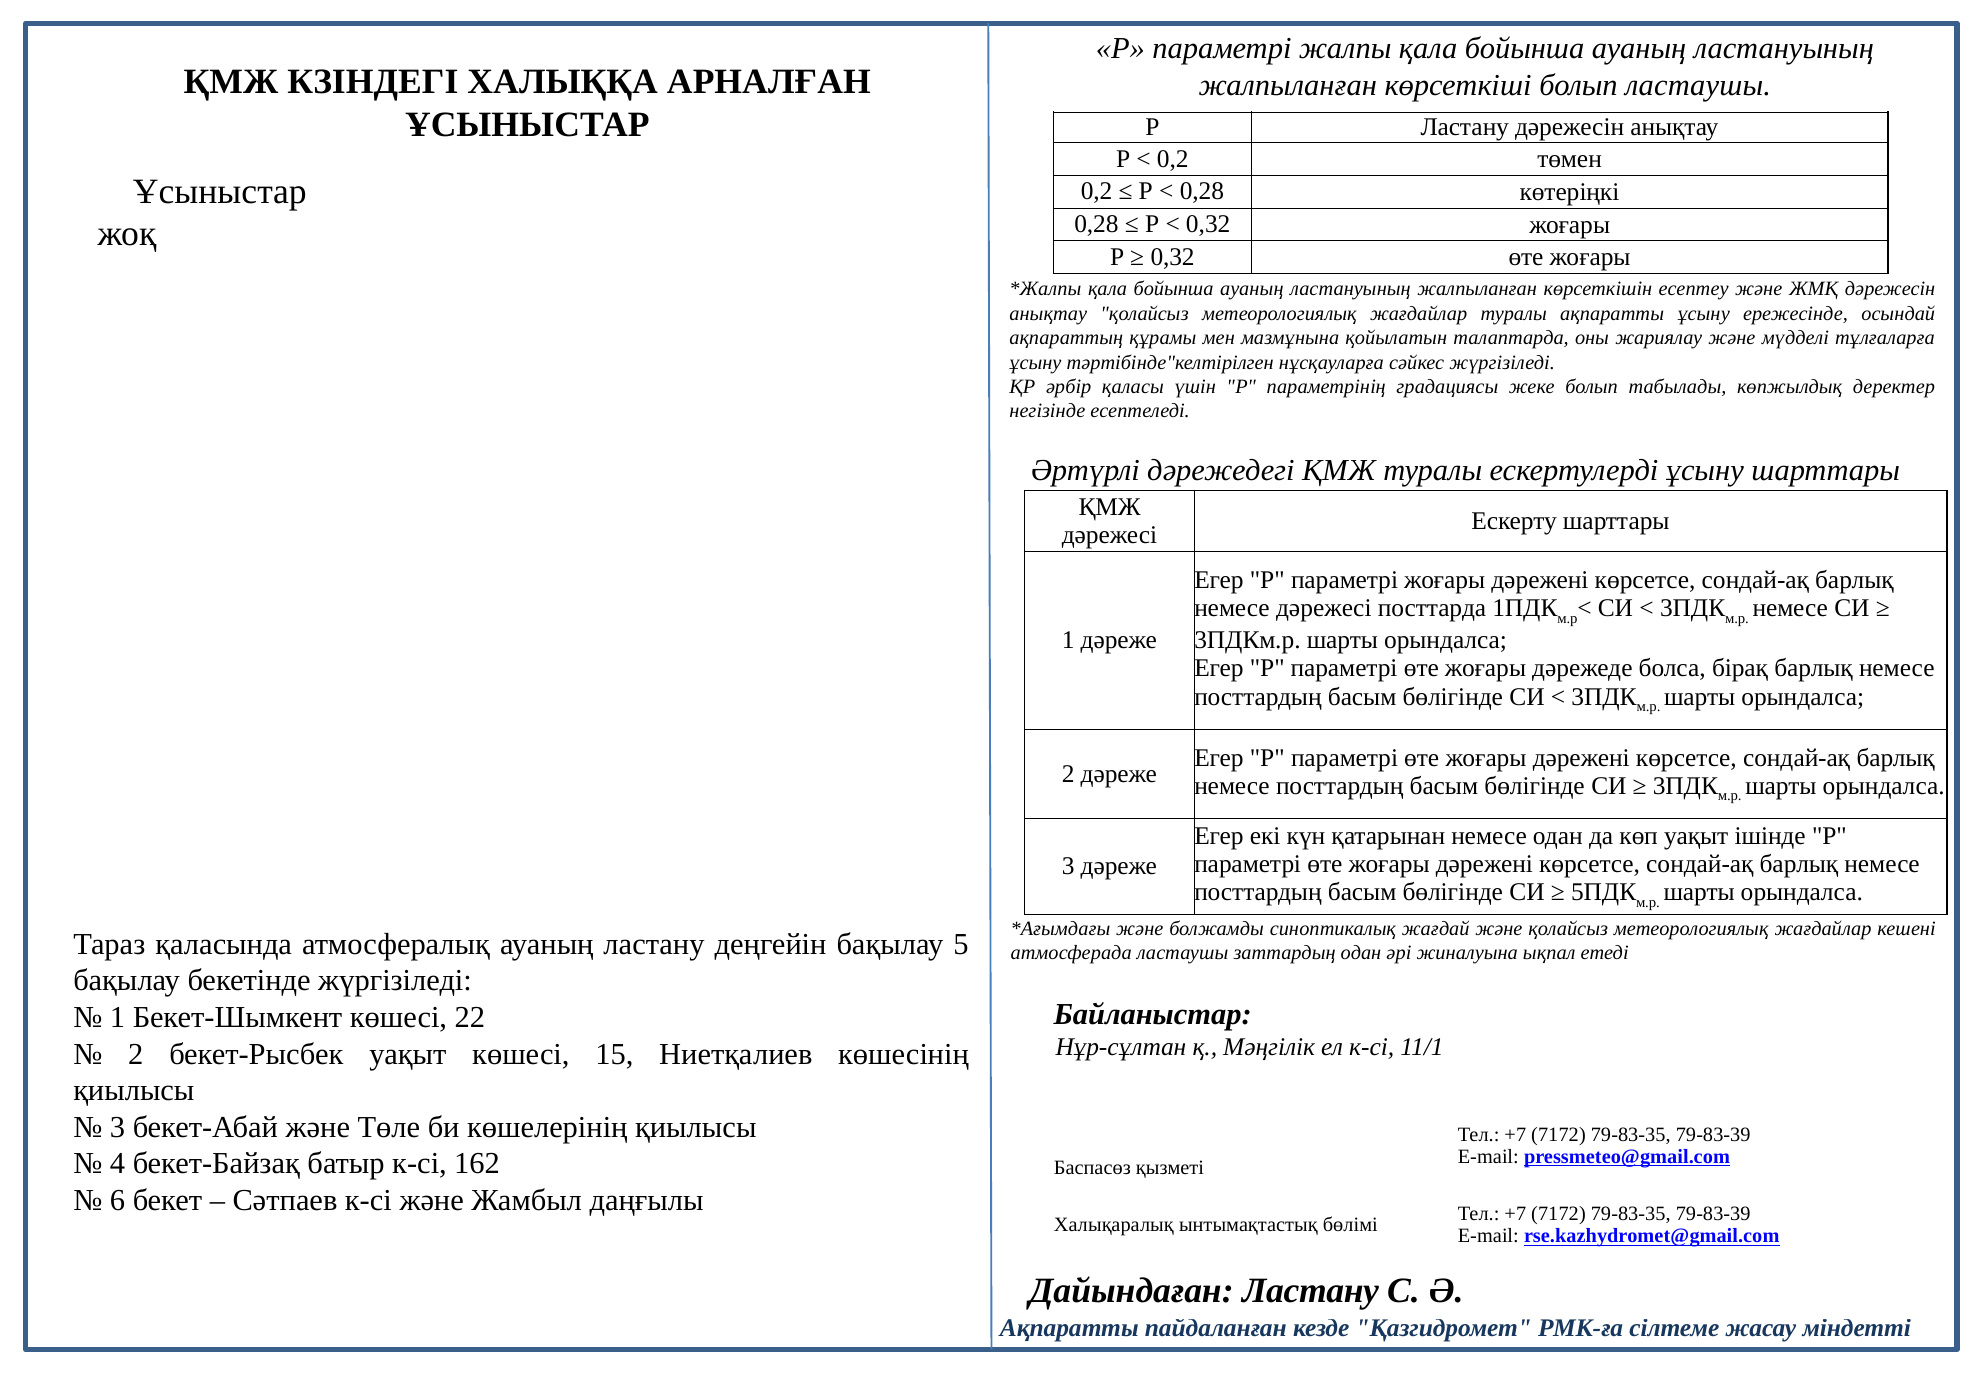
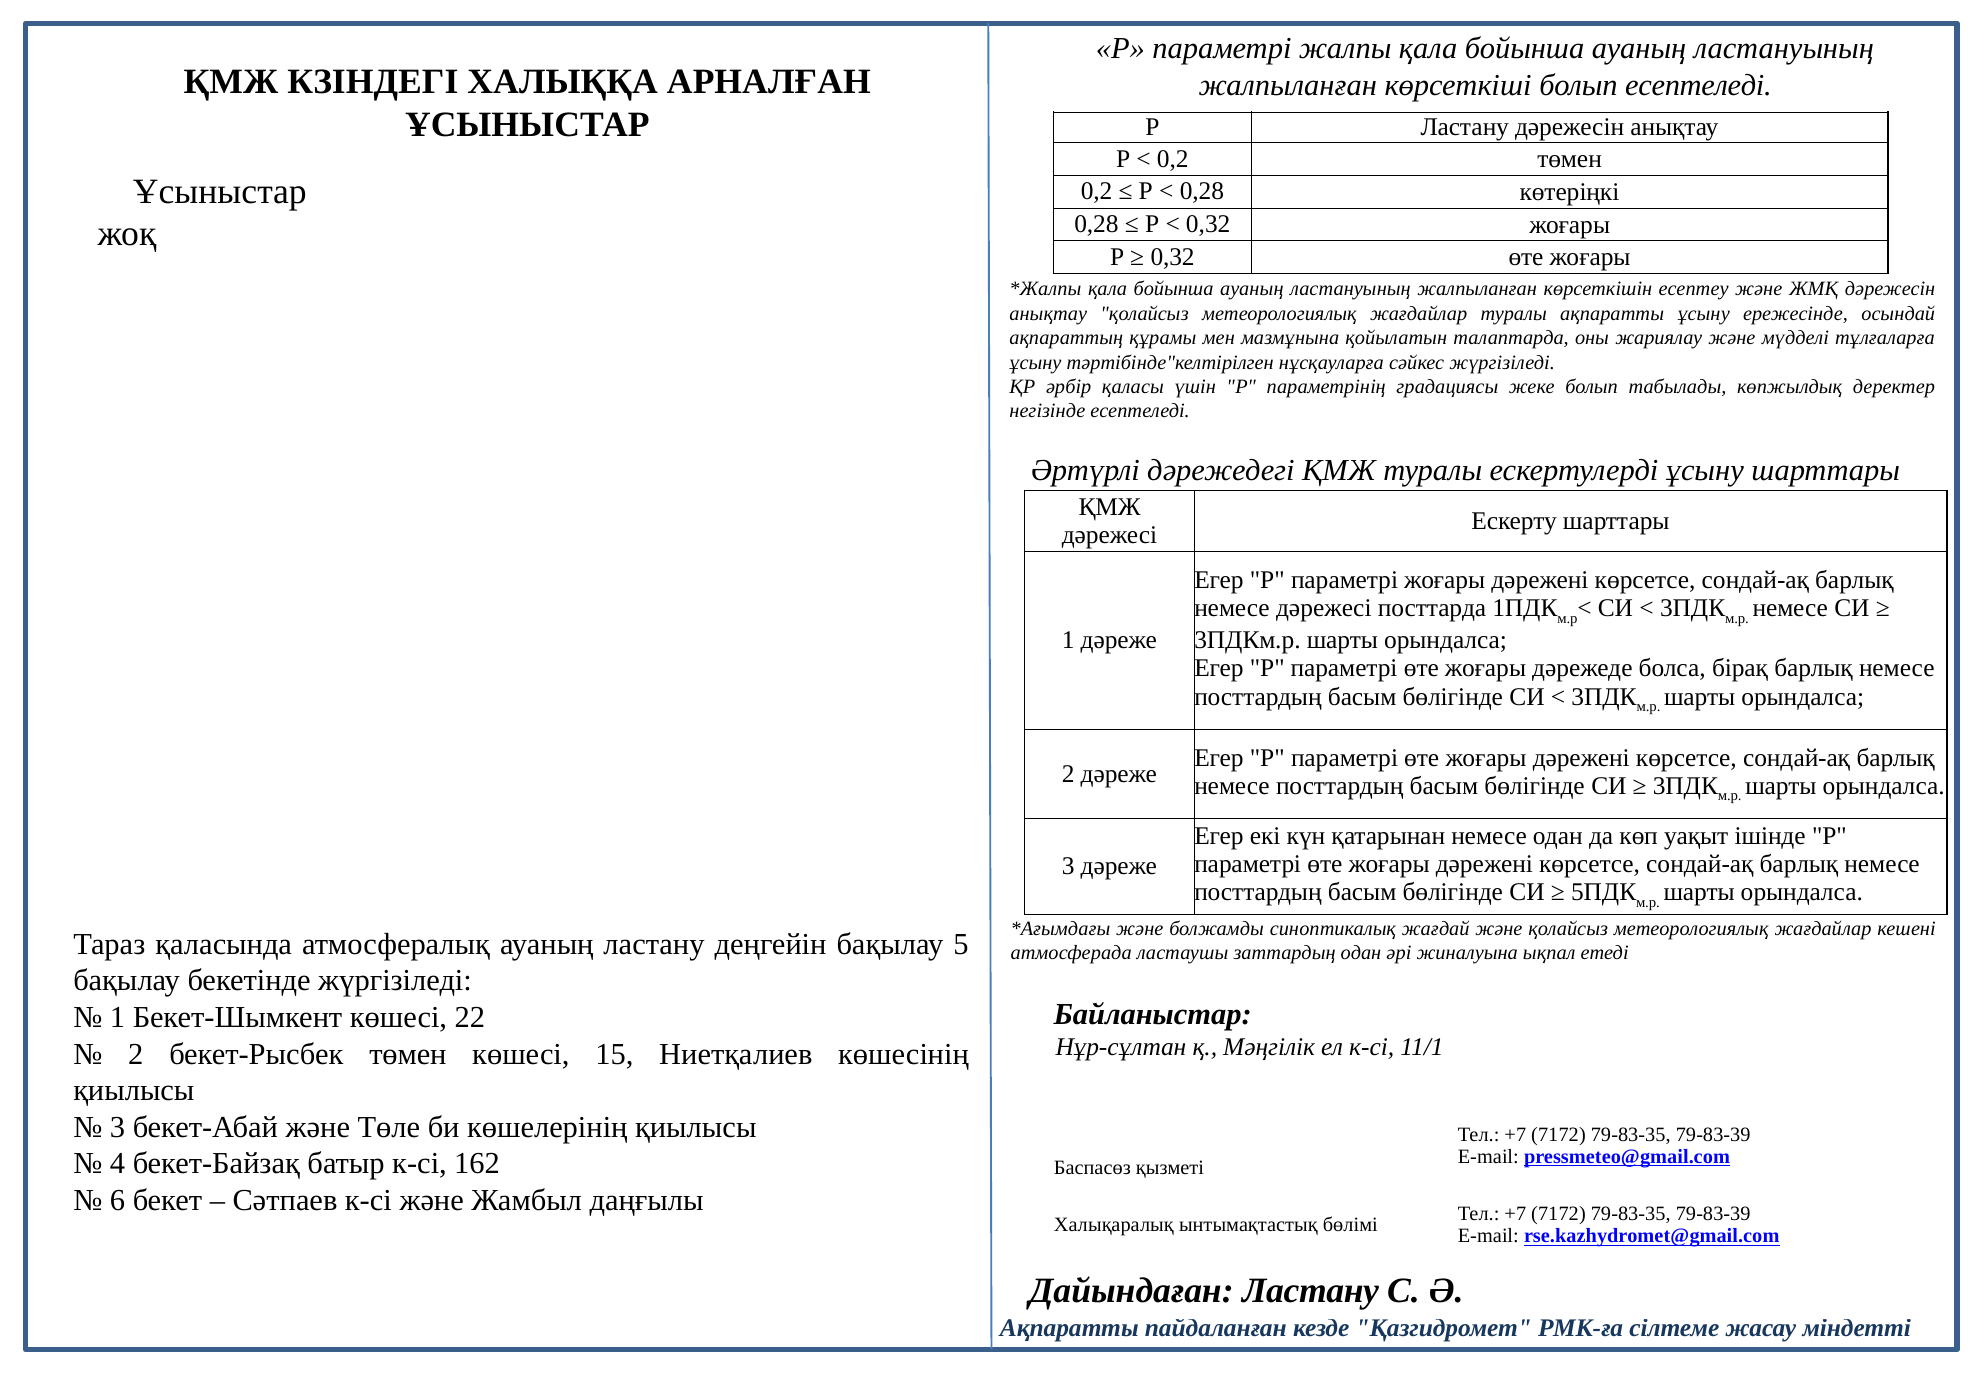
болып ластаушы: ластаушы -> есептеледі
бекет-Рысбек уақыт: уақыт -> төмен
